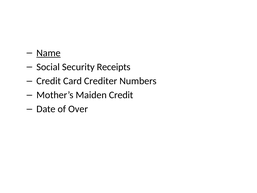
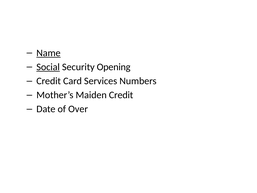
Social underline: none -> present
Receipts: Receipts -> Opening
Crediter: Crediter -> Services
